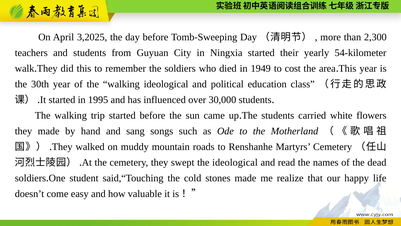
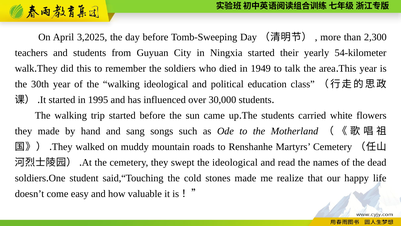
cost: cost -> talk
